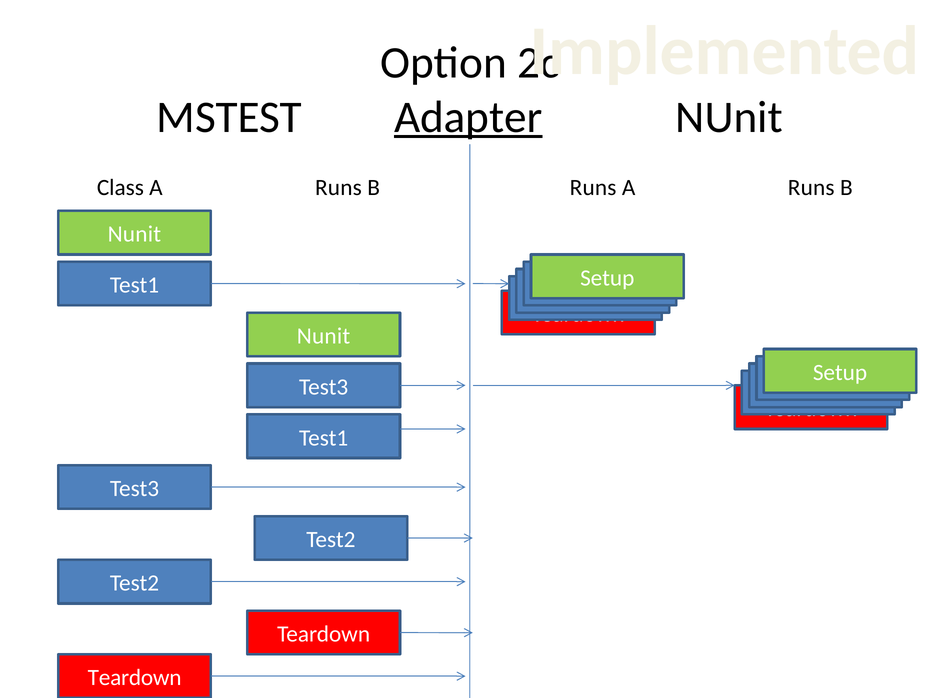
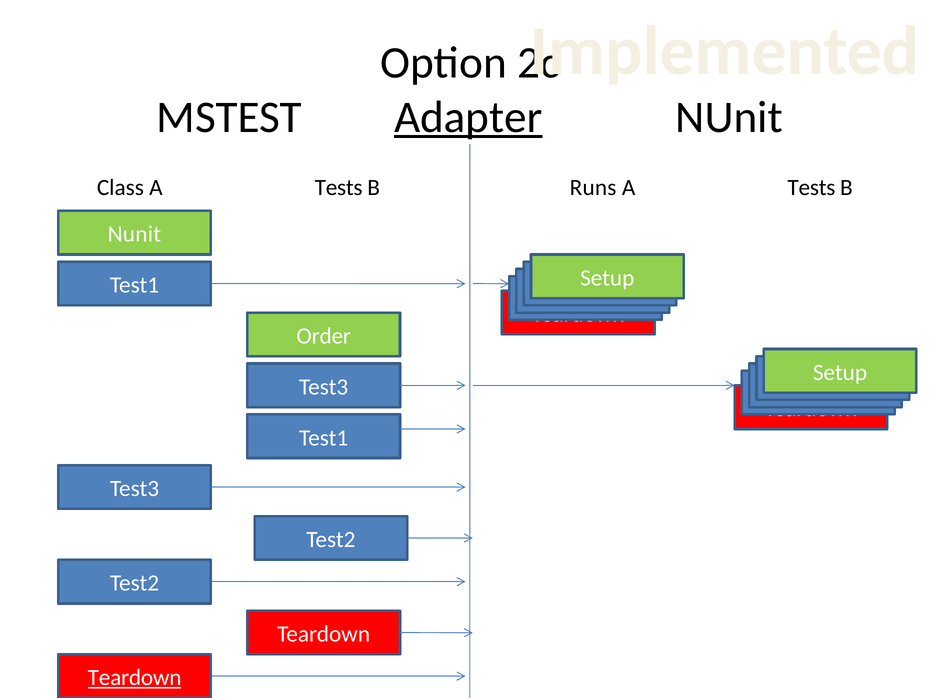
Class A Runs: Runs -> Tests
Runs at (811, 187): Runs -> Tests
Nunit at (324, 336): Nunit -> Order
Teardown at (135, 678) underline: none -> present
